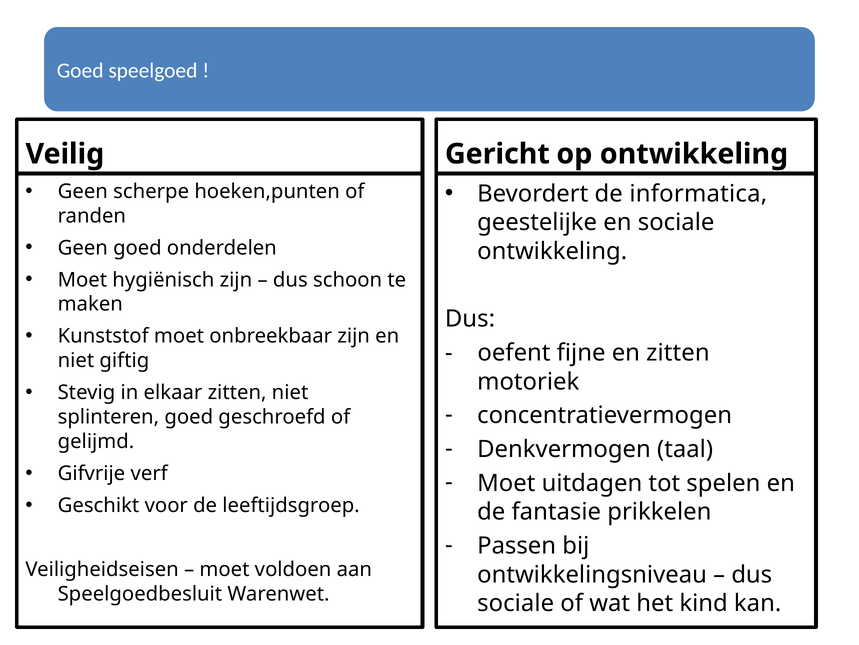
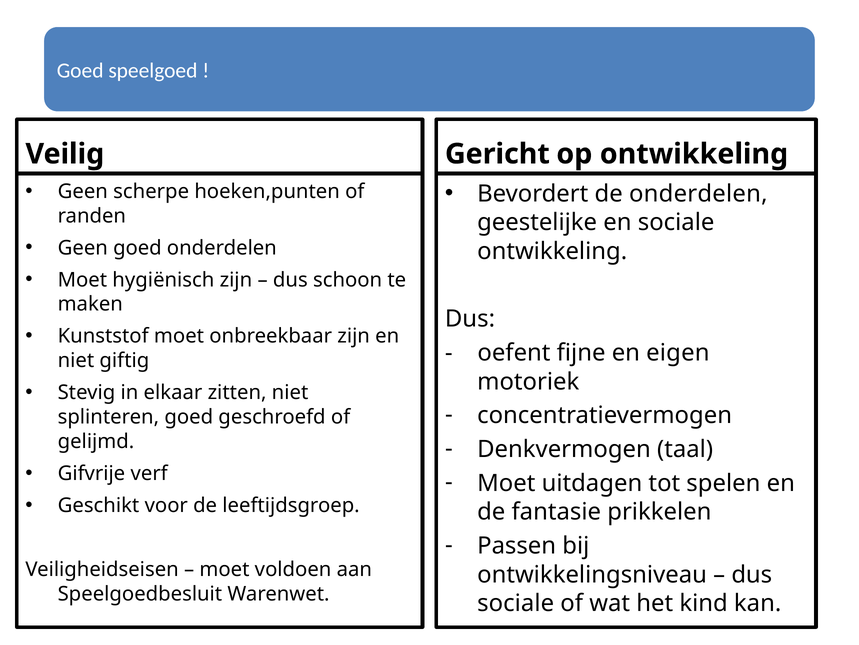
de informatica: informatica -> onderdelen
en zitten: zitten -> eigen
